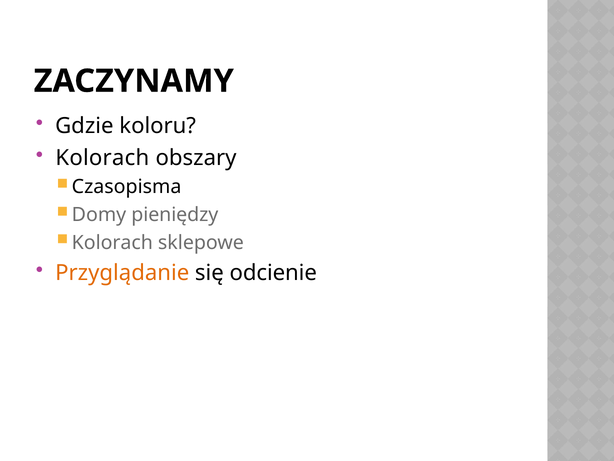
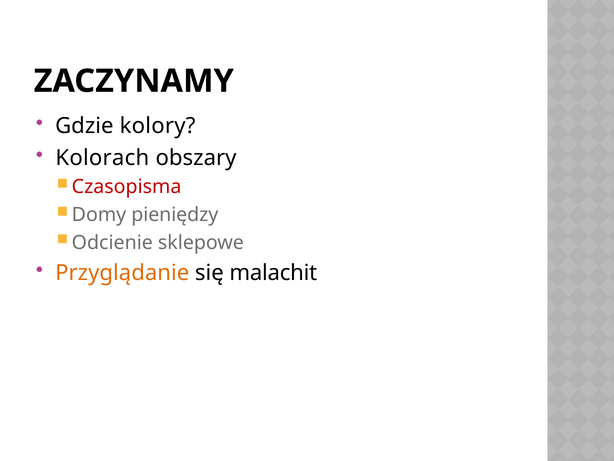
koloru: koloru -> kolory
Czasopisma colour: black -> red
Kolorach at (112, 242): Kolorach -> Odcienie
odcienie: odcienie -> malachit
